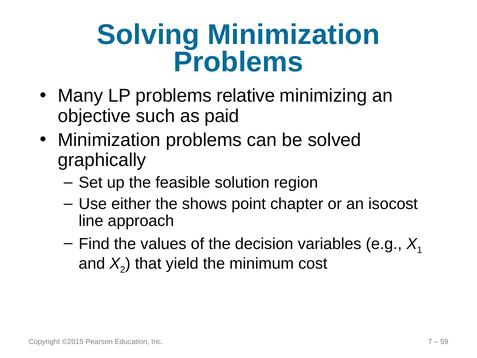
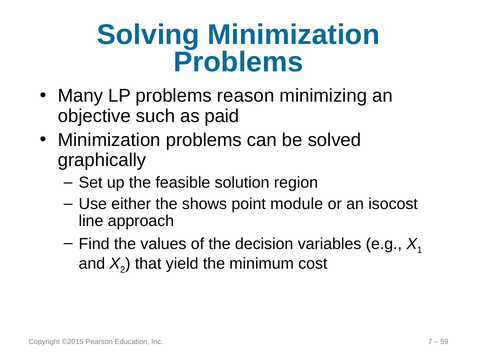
relative: relative -> reason
chapter: chapter -> module
